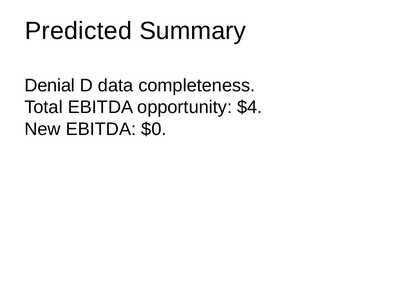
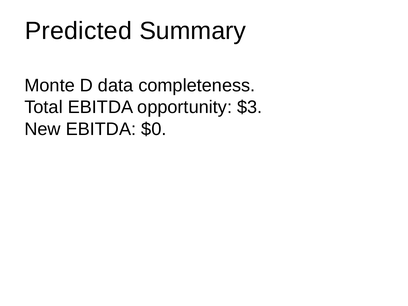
Denial: Denial -> Monte
$4: $4 -> $3
